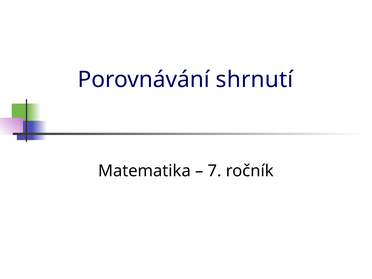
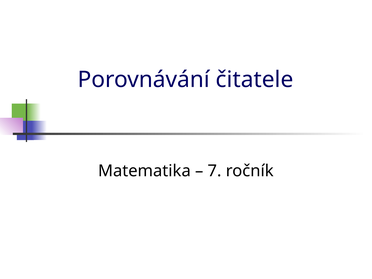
shrnutí: shrnutí -> čitatele
